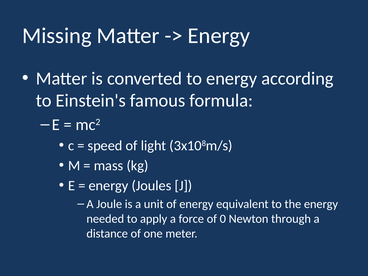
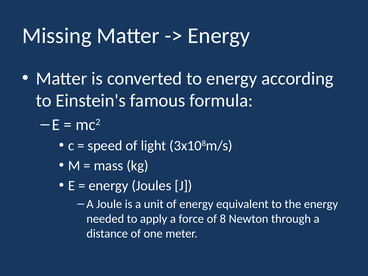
0: 0 -> 8
